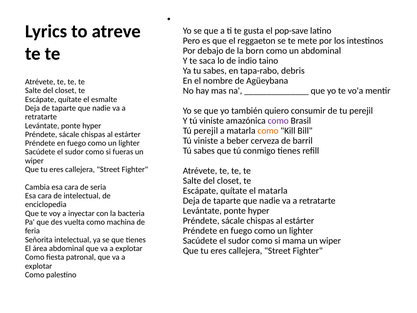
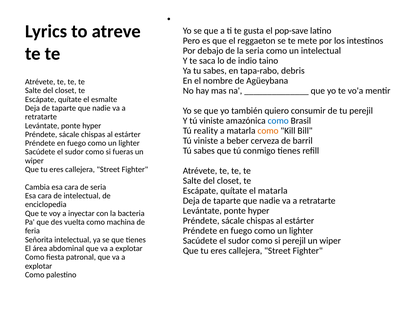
la born: born -> seria
un abdominal: abdominal -> intelectual
como at (278, 121) colour: purple -> blue
Tú perejil: perejil -> reality
si mama: mama -> perejil
